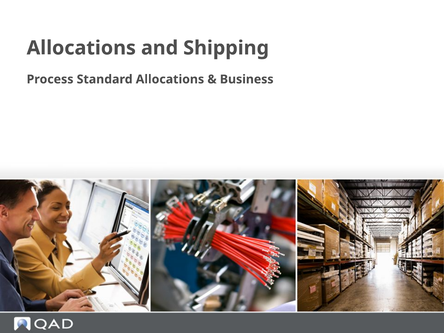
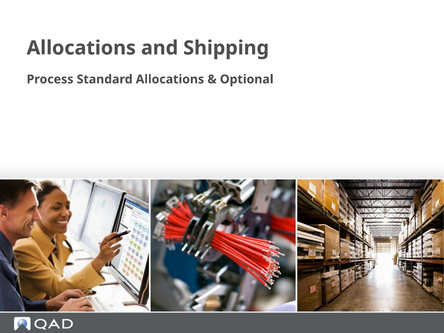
Business: Business -> Optional
